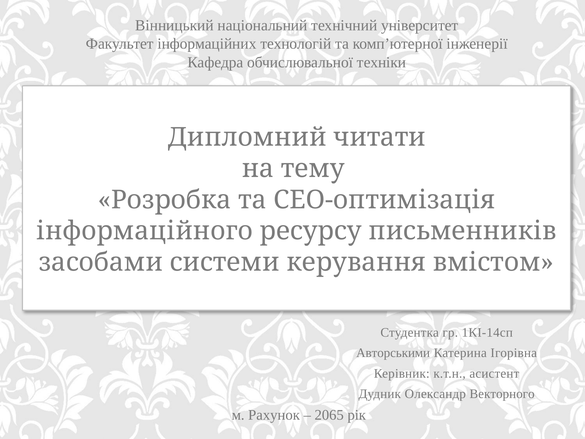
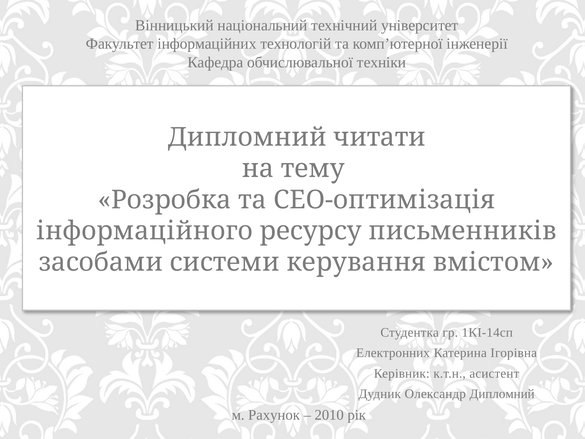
Авторськими: Авторськими -> Електронних
Олександр Векторного: Векторного -> Дипломний
2065: 2065 -> 2010
